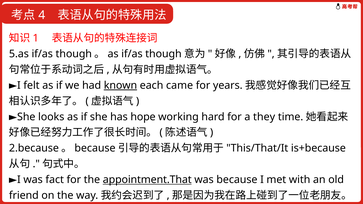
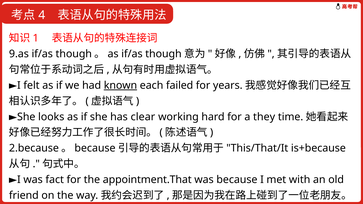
5.as: 5.as -> 9.as
came: came -> failed
hope: hope -> clear
appointment.That underline: present -> none
